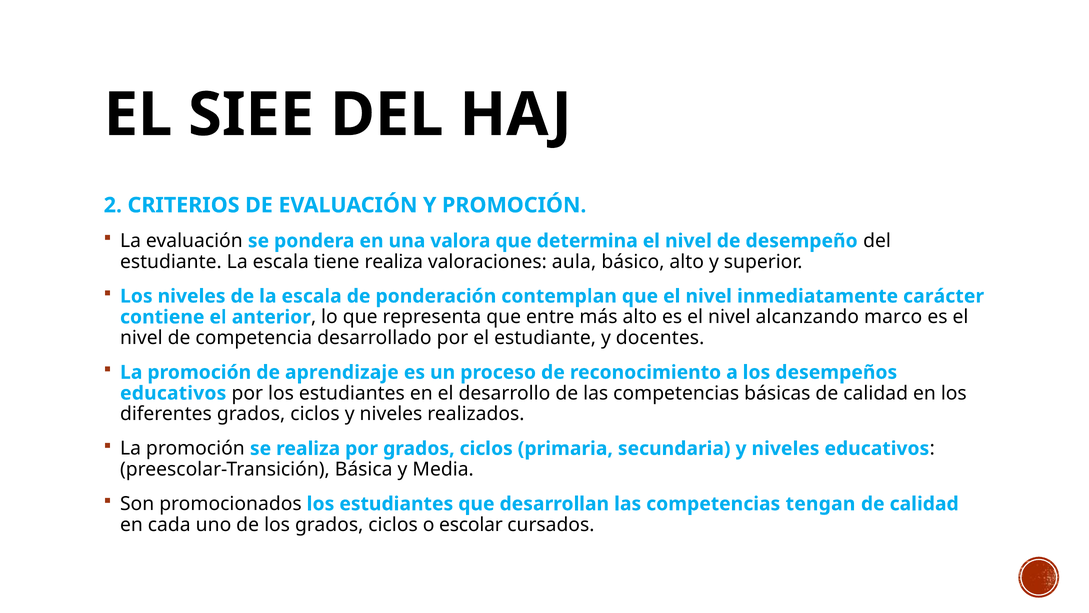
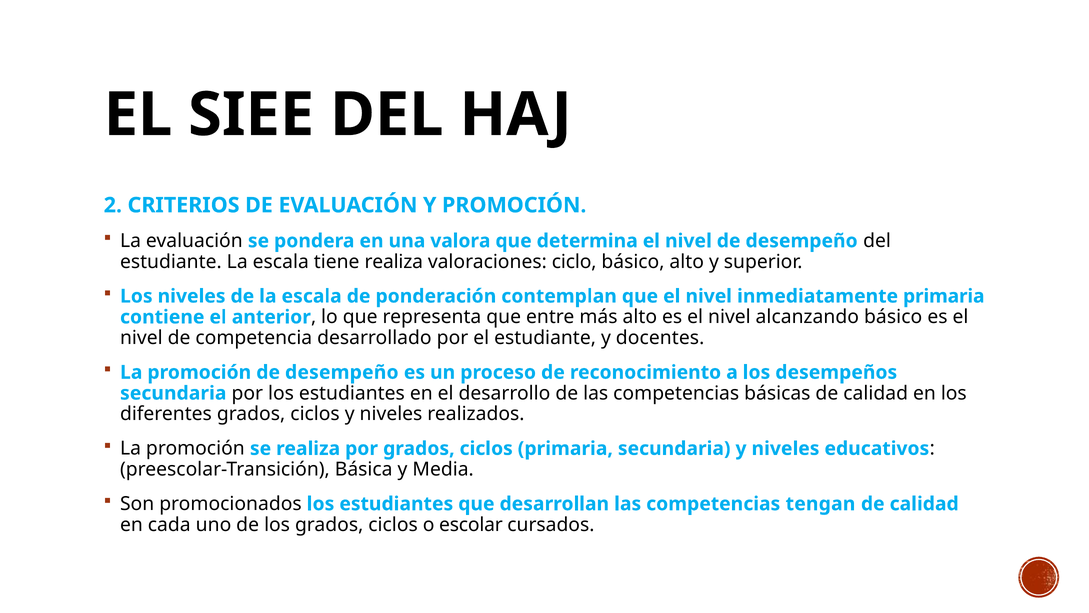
aula: aula -> ciclo
inmediatamente carácter: carácter -> primaria
alcanzando marco: marco -> básico
promoción de aprendizaje: aprendizaje -> desempeño
educativos at (173, 393): educativos -> secundaria
